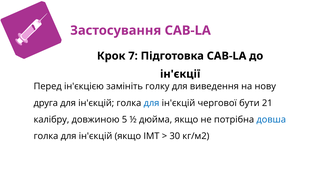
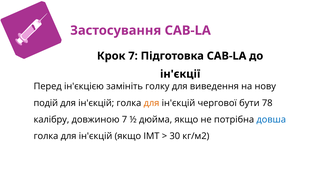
друга: друга -> подій
для at (151, 103) colour: blue -> orange
21: 21 -> 78
довжиною 5: 5 -> 7
